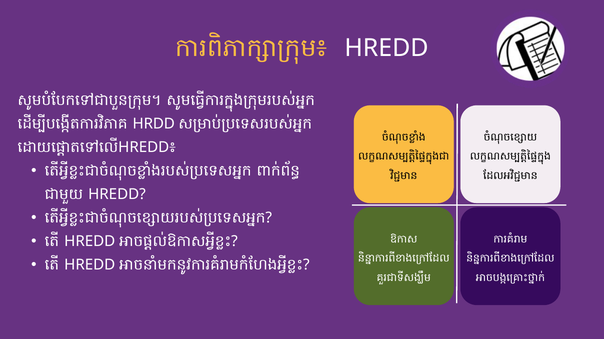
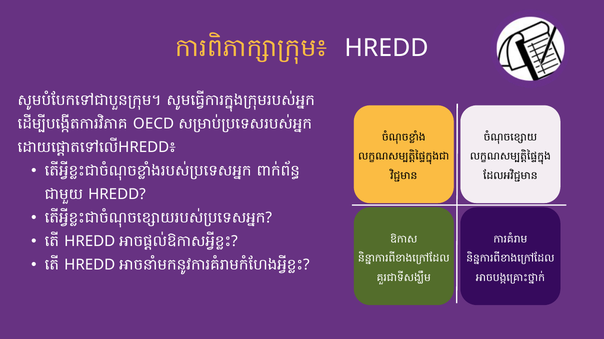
HRDD: HRDD -> OECD
